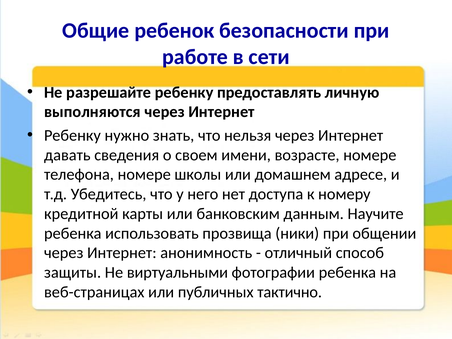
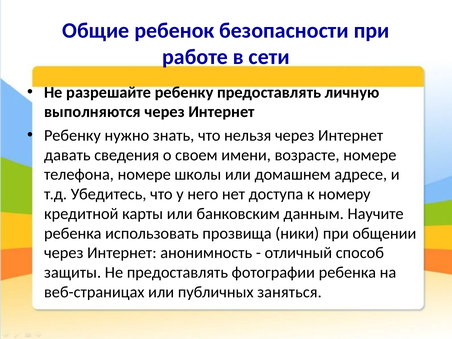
Не виртуальными: виртуальными -> предоставлять
тактично: тактично -> заняться
